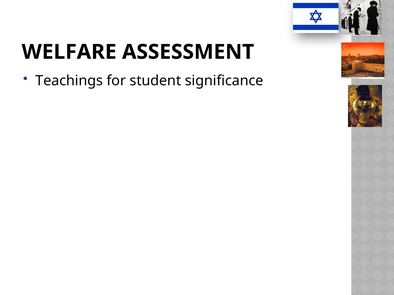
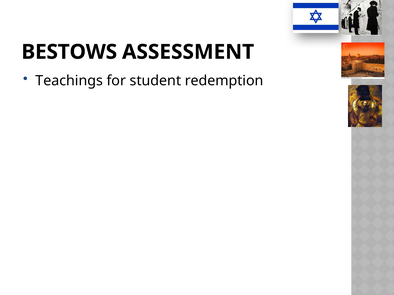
WELFARE: WELFARE -> BESTOWS
significance: significance -> redemption
